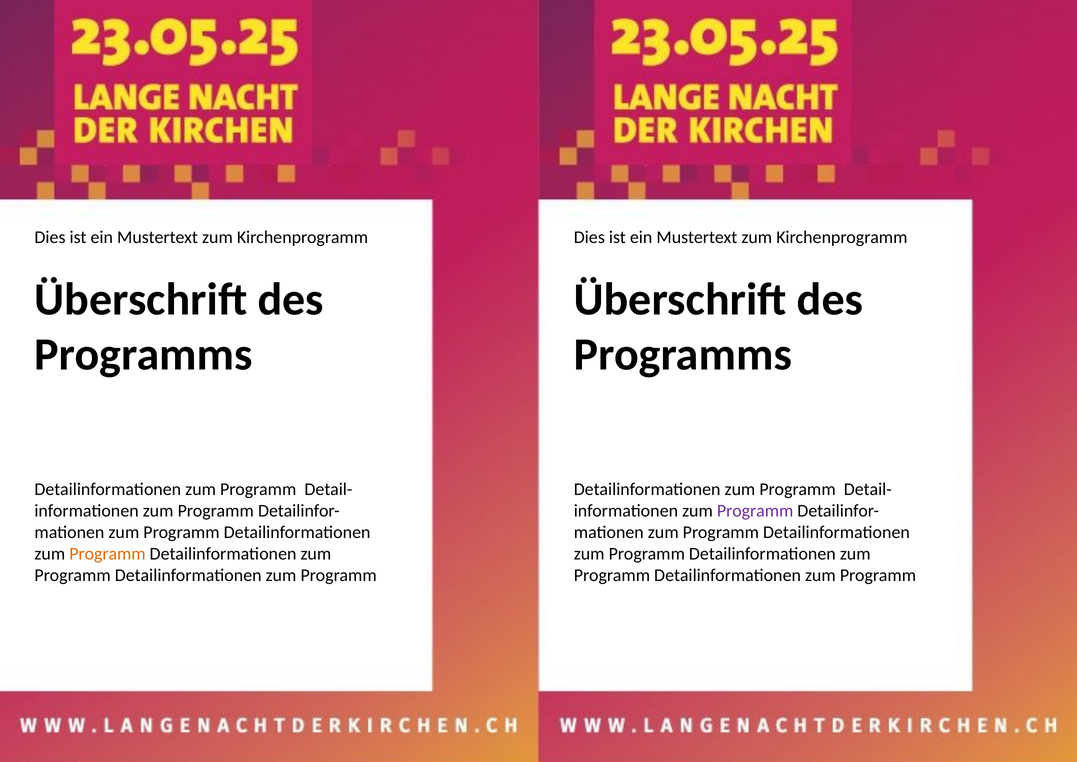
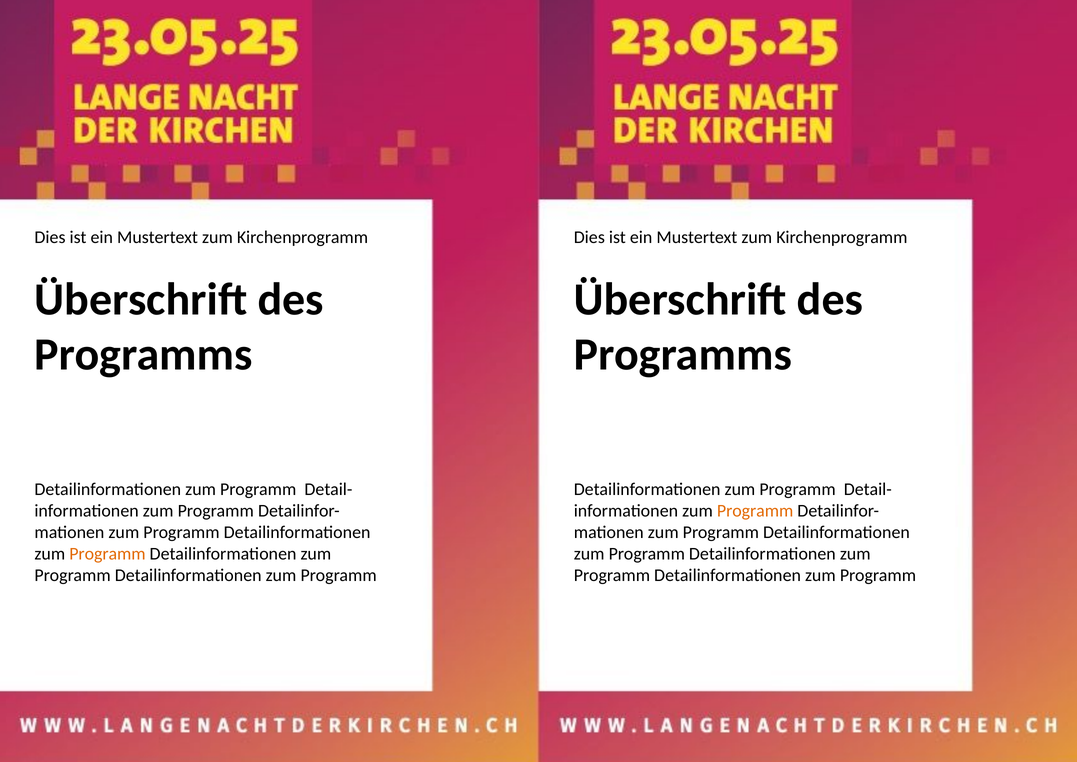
Programm at (755, 511) colour: purple -> orange
